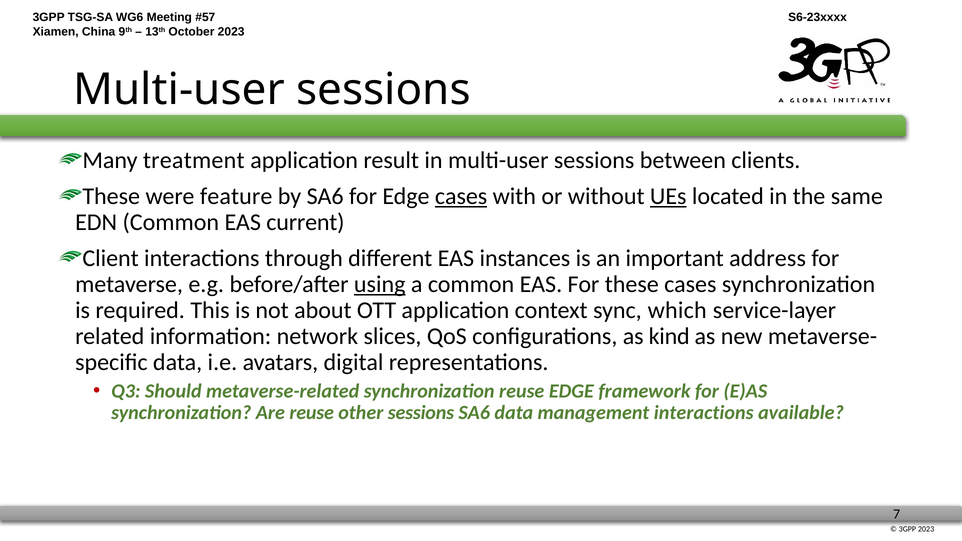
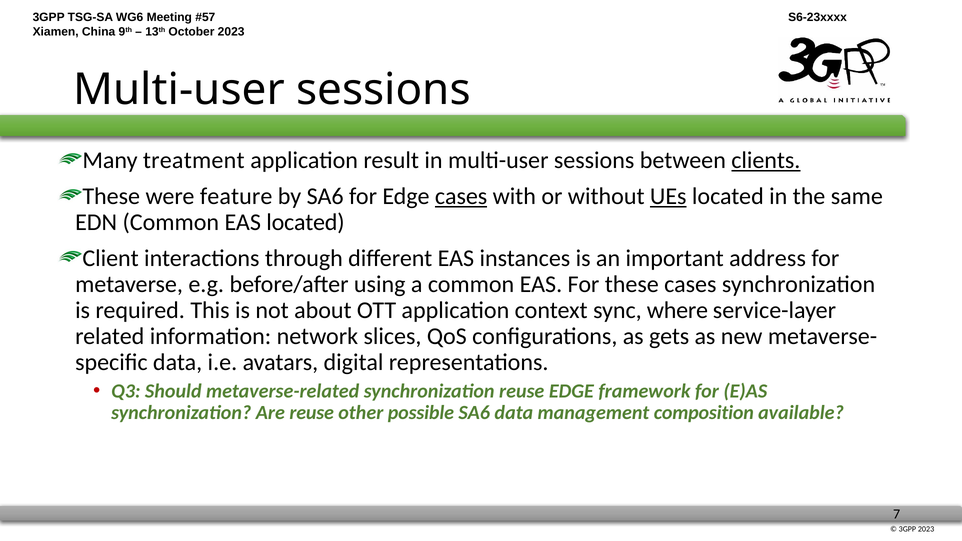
clients underline: none -> present
EAS current: current -> located
using underline: present -> none
which: which -> where
kind: kind -> gets
other sessions: sessions -> possible
management interactions: interactions -> composition
